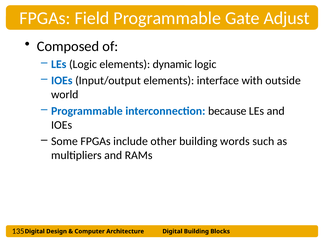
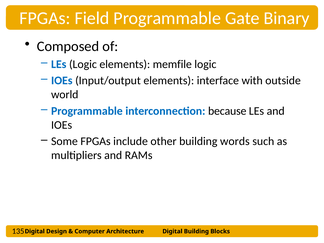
Adjust: Adjust -> Binary
dynamic: dynamic -> memfile
